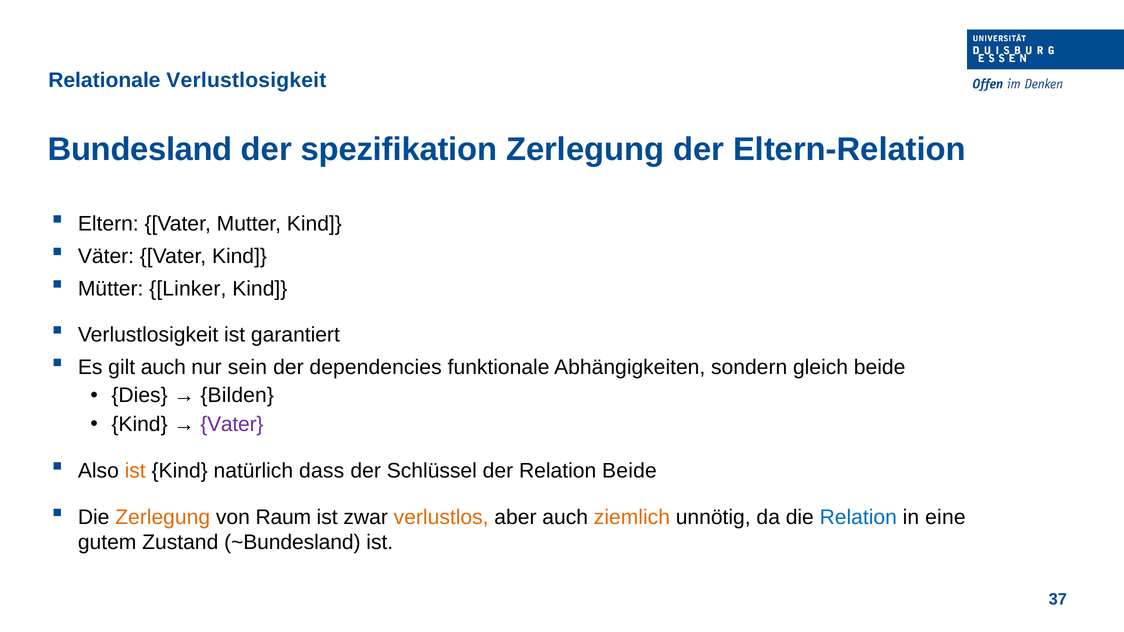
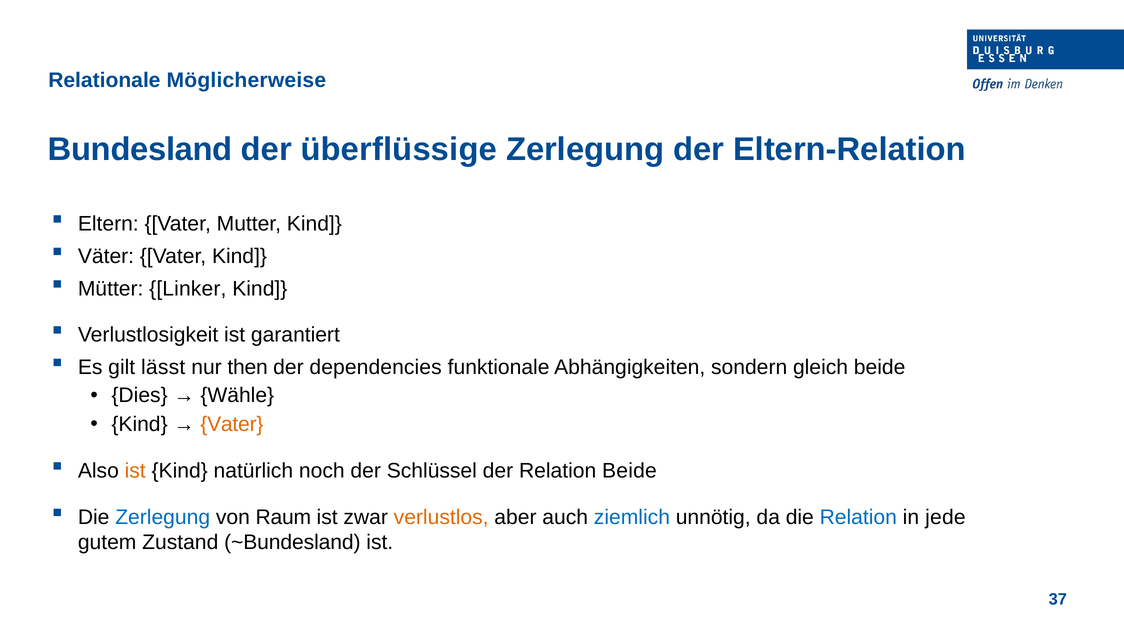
Relationale Verlustlosigkeit: Verlustlosigkeit -> Möglicherweise
spezifikation: spezifikation -> überflüssige
gilt auch: auch -> lässt
sein: sein -> then
Bilden: Bilden -> Wähle
Vater at (232, 424) colour: purple -> orange
dass: dass -> noch
Zerlegung at (163, 517) colour: orange -> blue
ziemlich colour: orange -> blue
eine: eine -> jede
